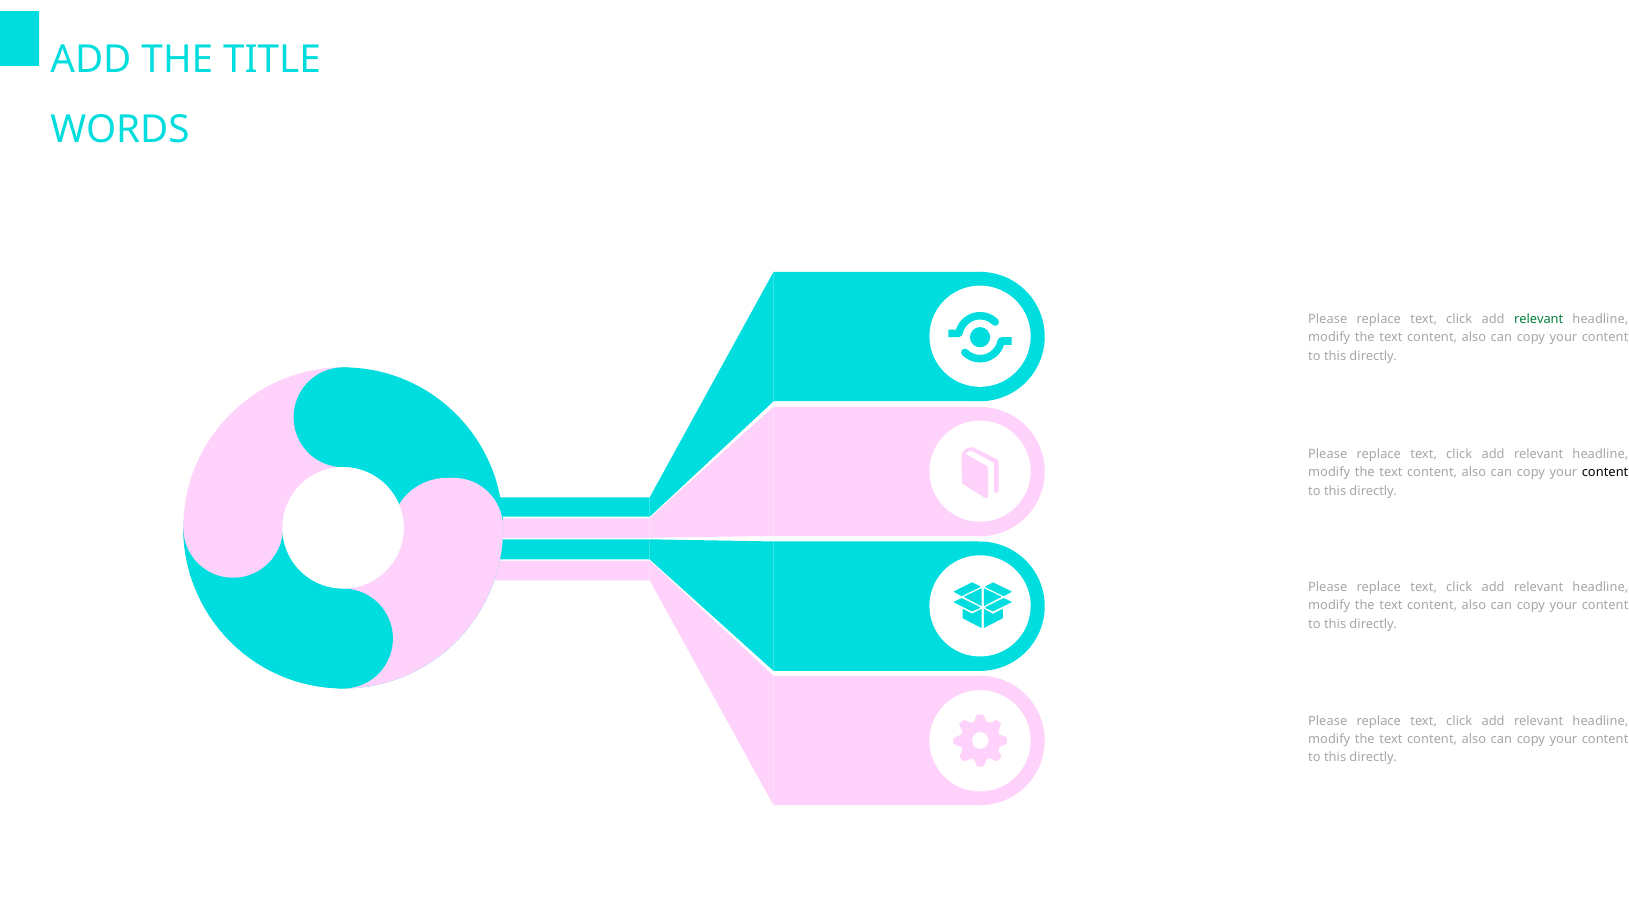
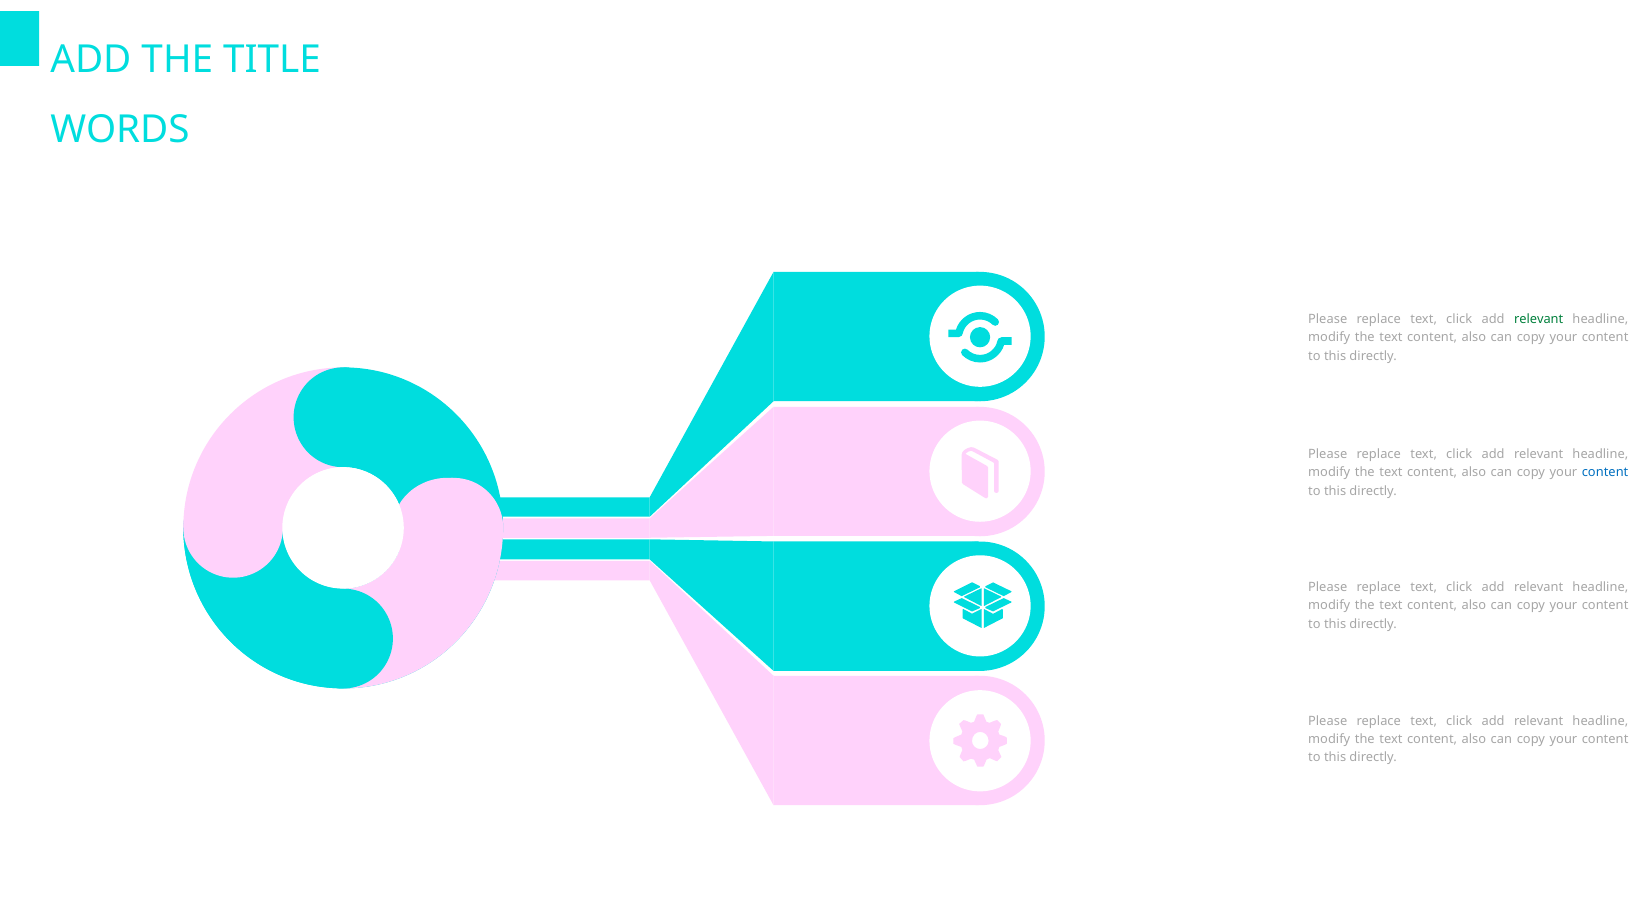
content at (1605, 473) colour: black -> blue
